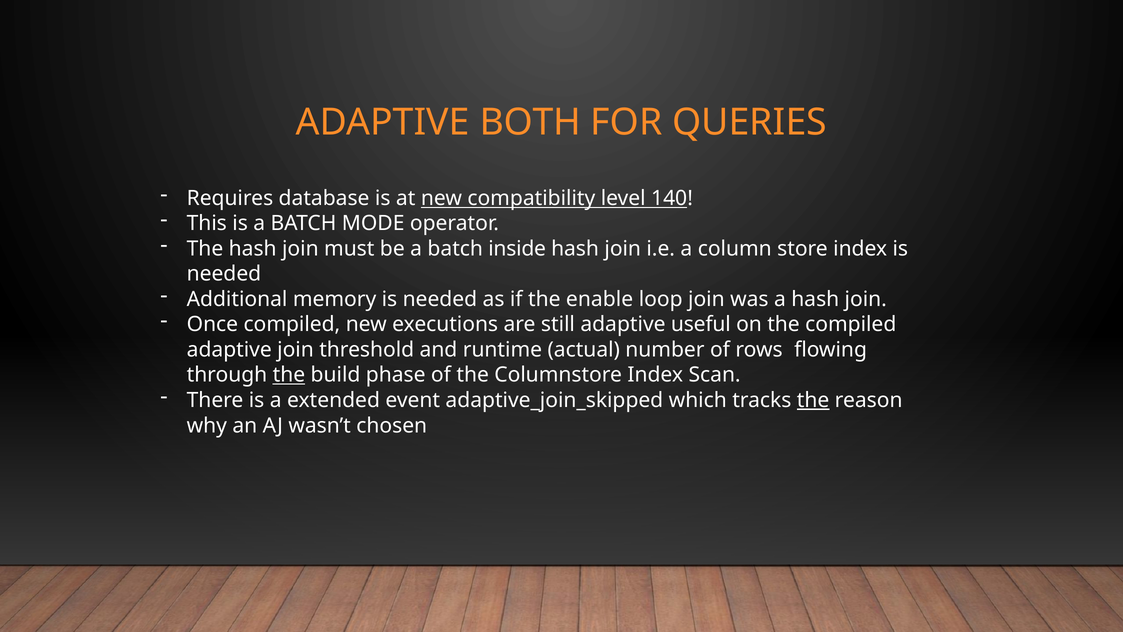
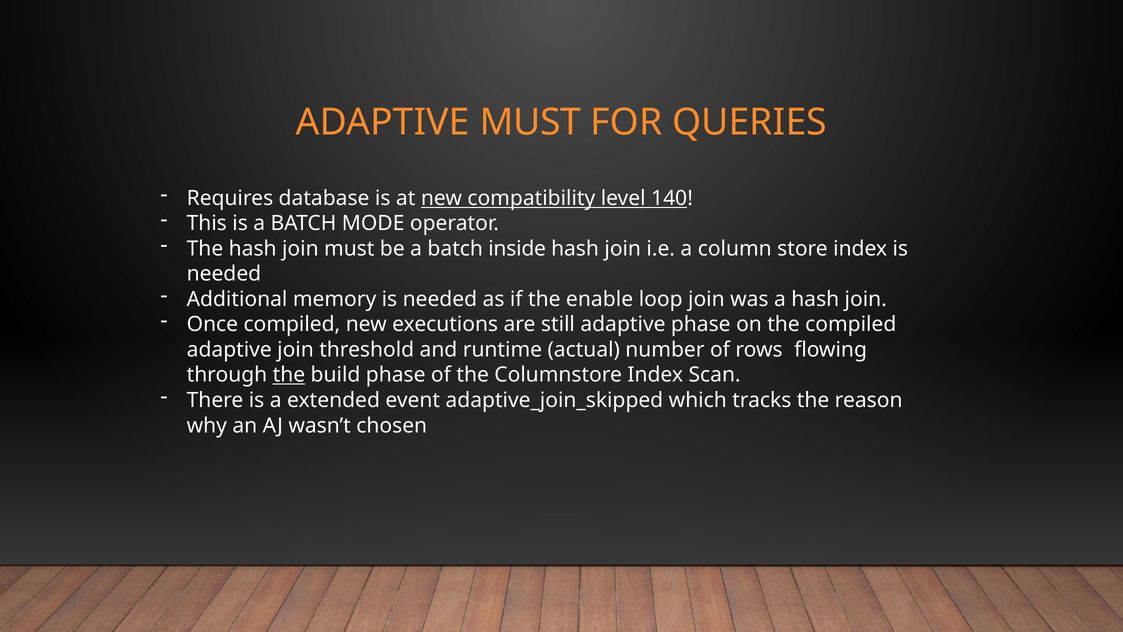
ADAPTIVE BOTH: BOTH -> MUST
adaptive useful: useful -> phase
the at (813, 400) underline: present -> none
